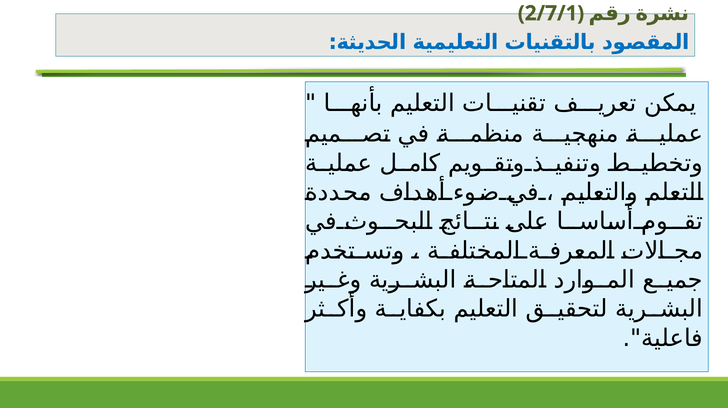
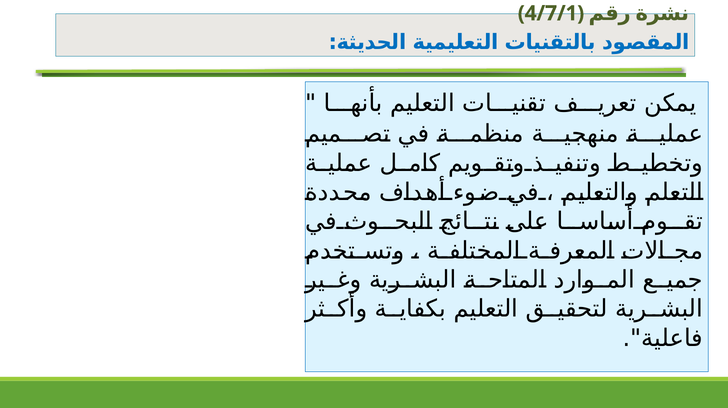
2/7/1: 2/7/1 -> 4/7/1
